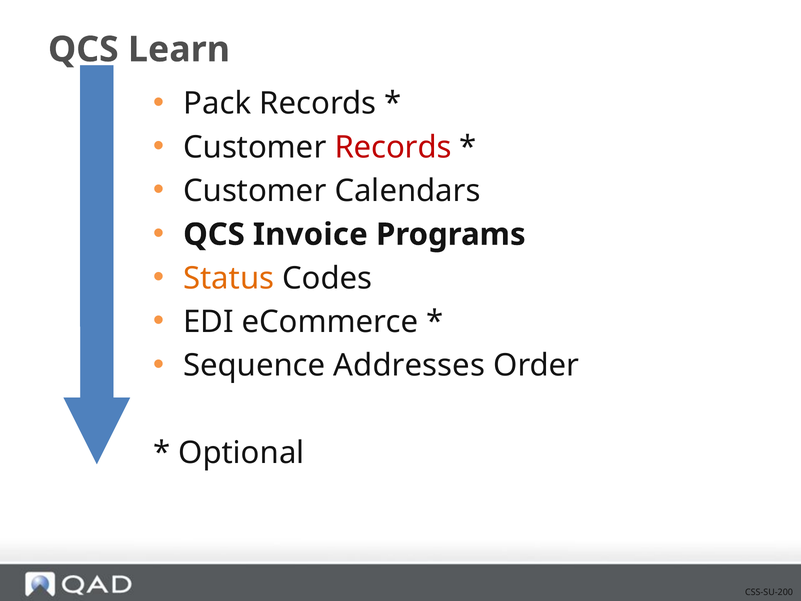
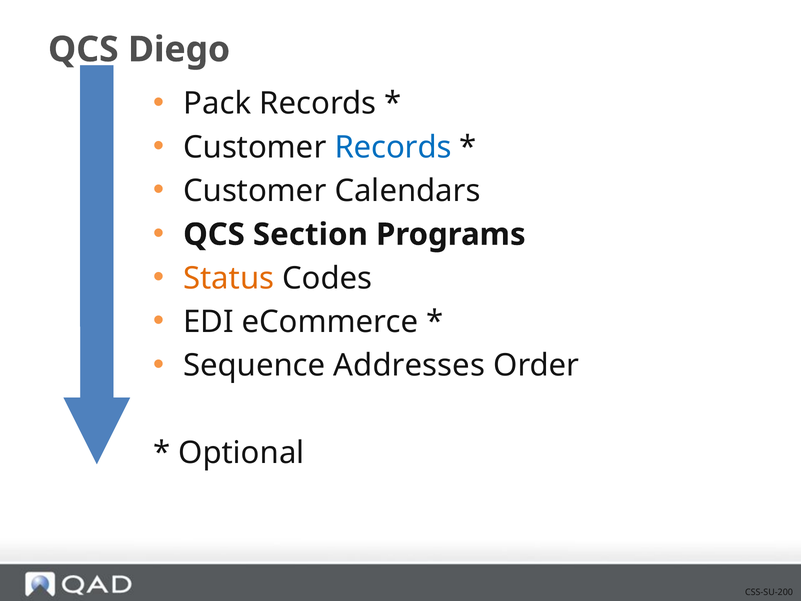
Learn: Learn -> Diego
Records at (393, 147) colour: red -> blue
Invoice: Invoice -> Section
